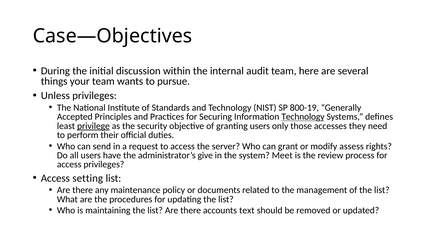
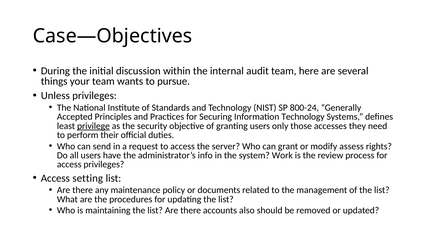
800-19: 800-19 -> 800-24
Technology at (303, 117) underline: present -> none
give: give -> info
Meet: Meet -> Work
text: text -> also
